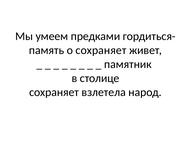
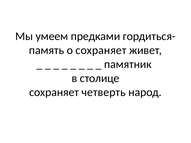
взлетела: взлетела -> четверть
